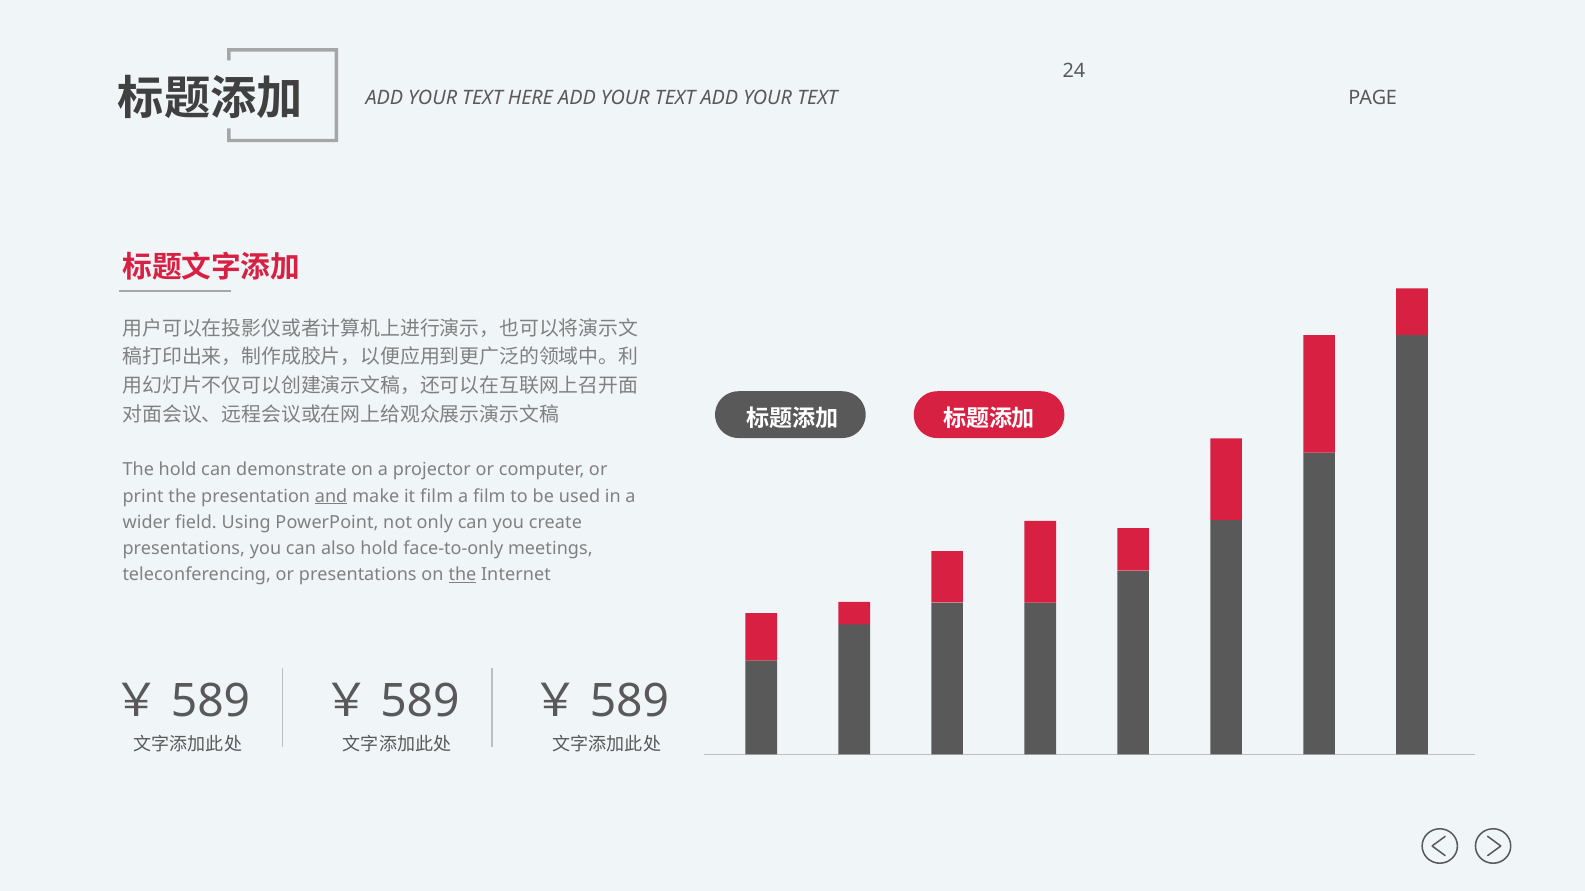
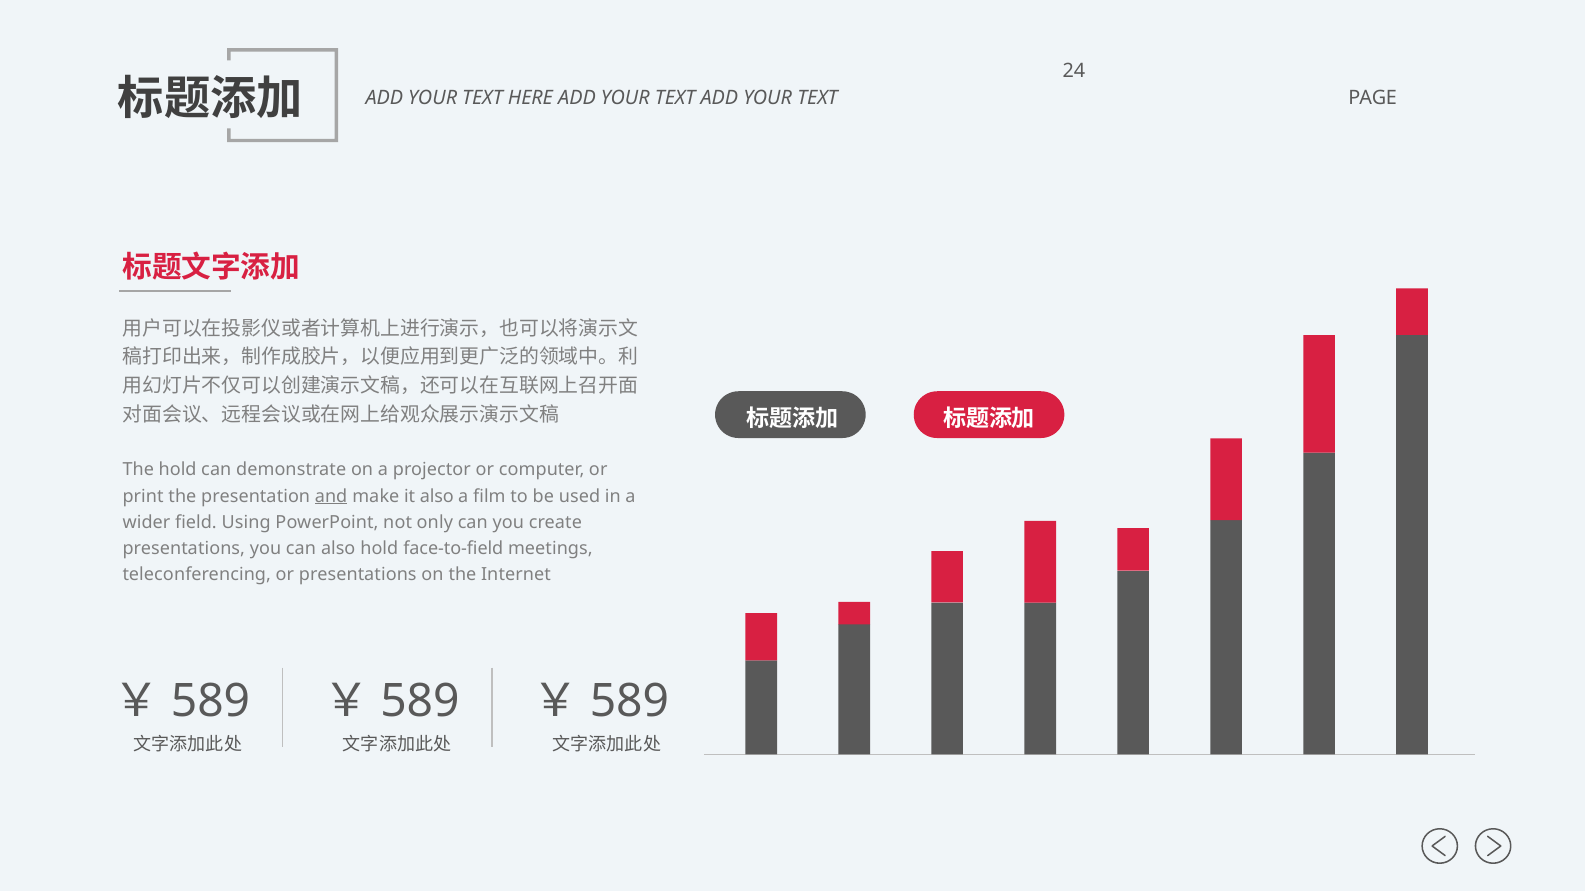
it film: film -> also
face-to-only: face-to-only -> face-to-field
the at (462, 575) underline: present -> none
